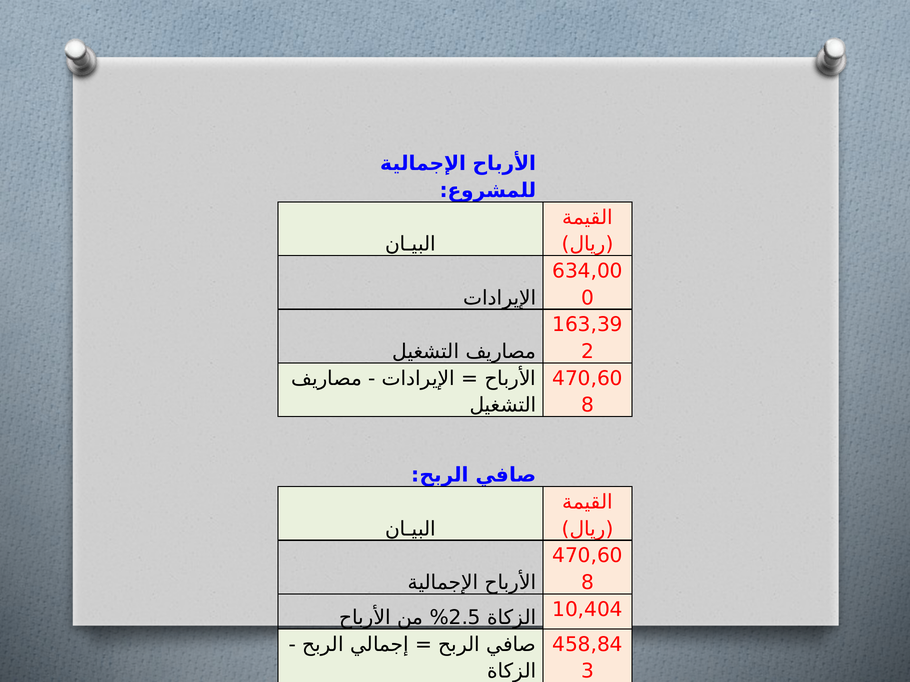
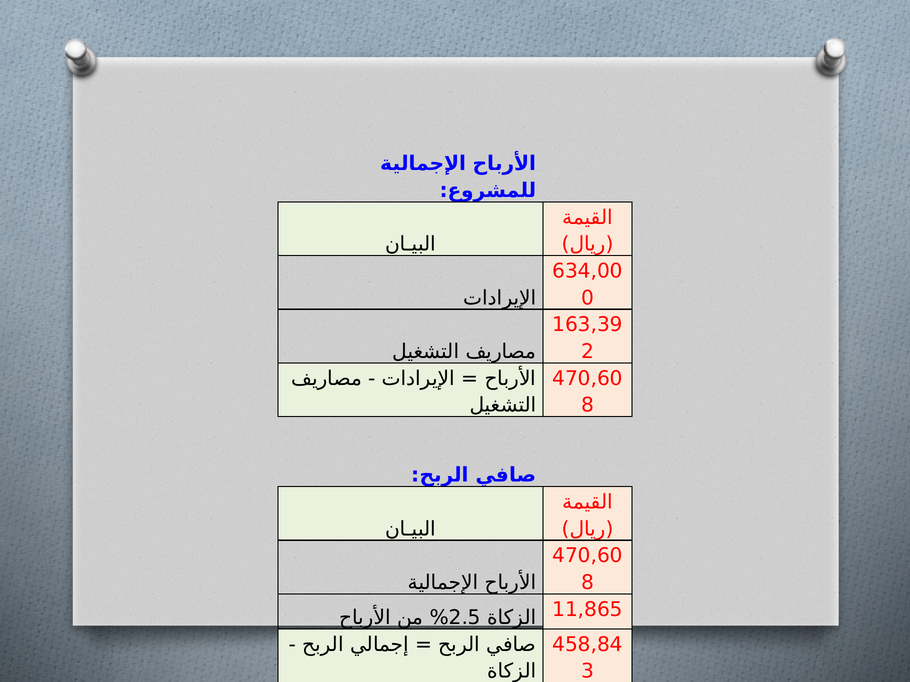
10,404: 10,404 -> 11,865
